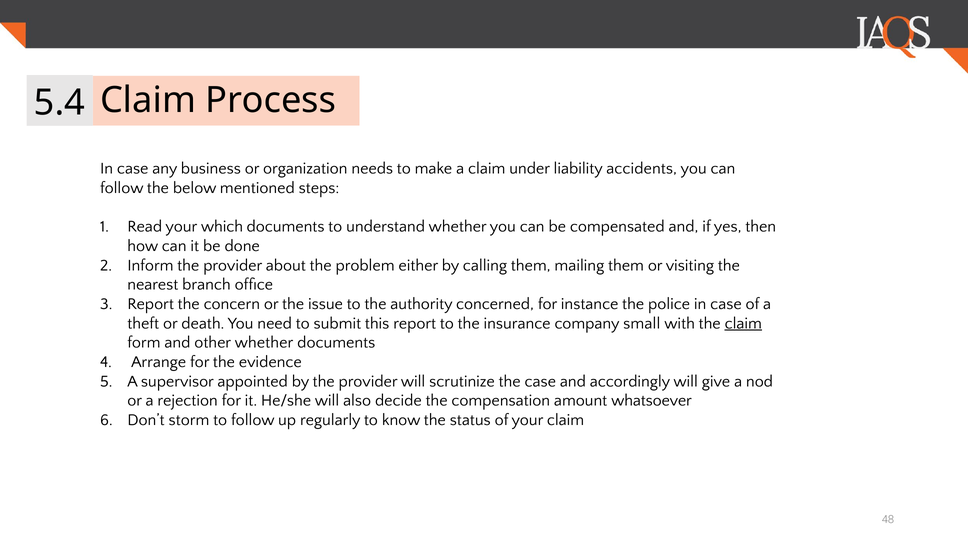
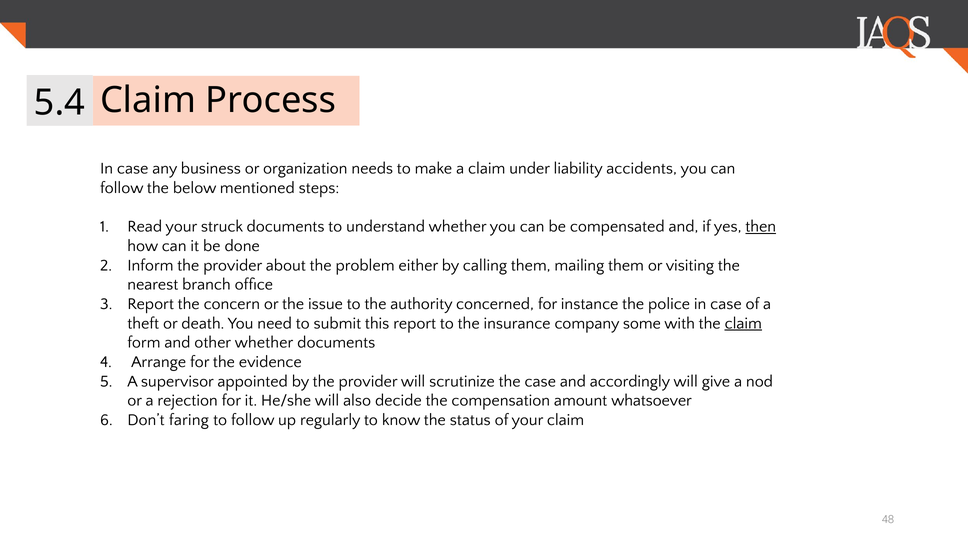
which: which -> struck
then underline: none -> present
small: small -> some
storm: storm -> faring
